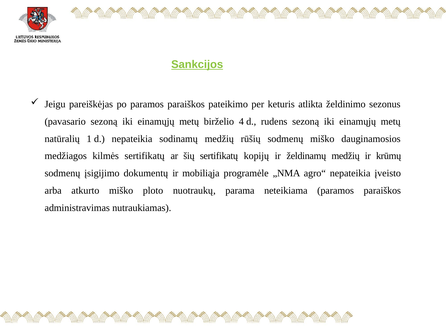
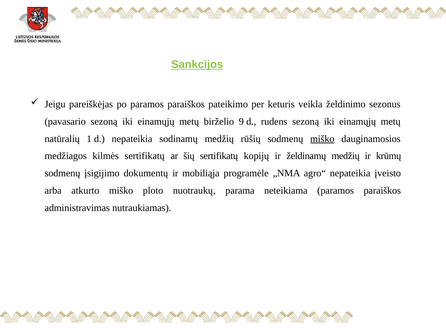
atlikta: atlikta -> veikla
4: 4 -> 9
miško at (322, 139) underline: none -> present
